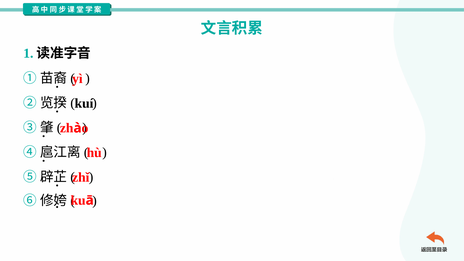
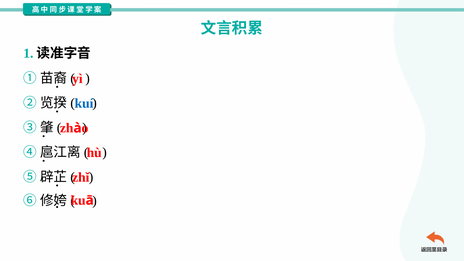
kuí colour: black -> blue
